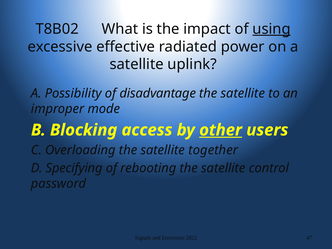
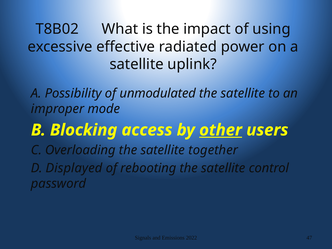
using underline: present -> none
disadvantage: disadvantage -> unmodulated
Specifying: Specifying -> Displayed
